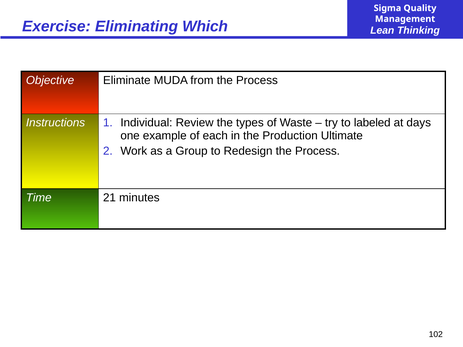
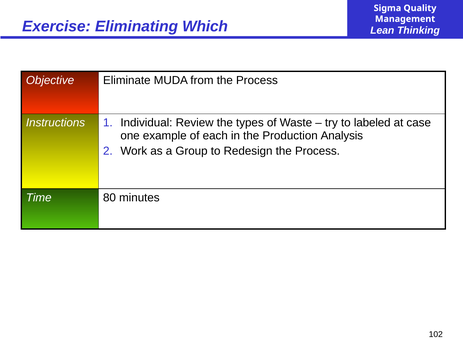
days: days -> case
Ultimate: Ultimate -> Analysis
21: 21 -> 80
